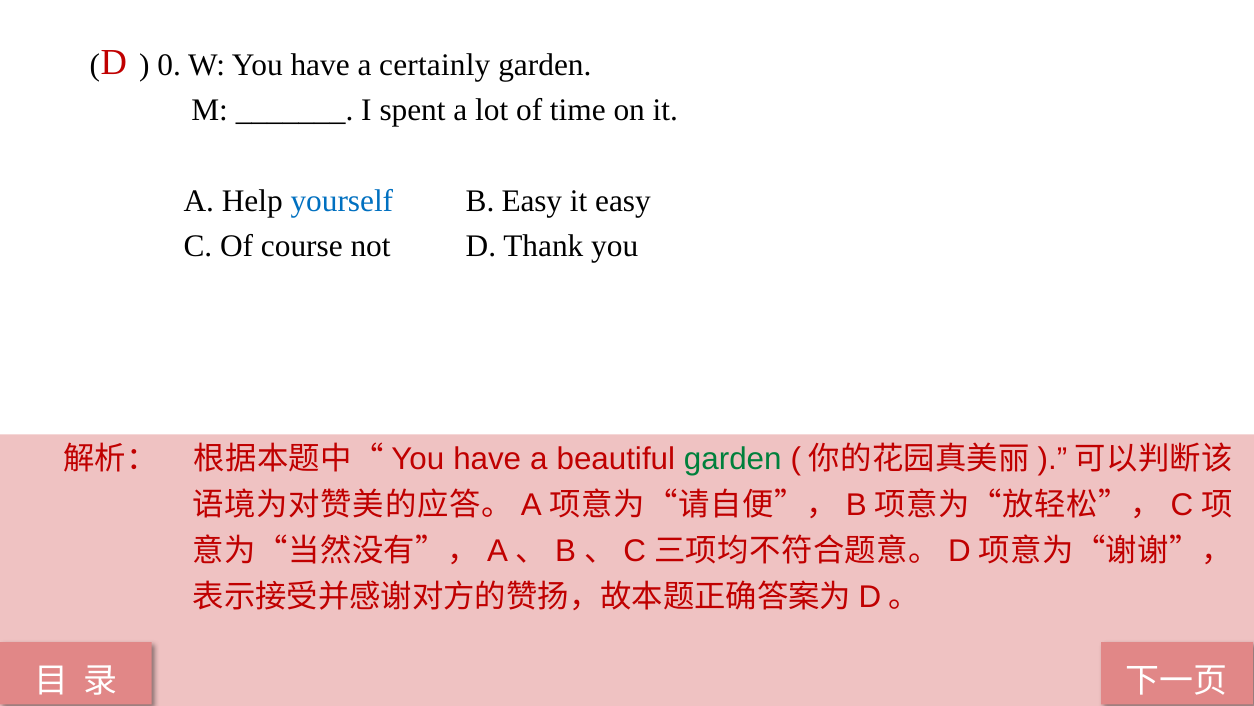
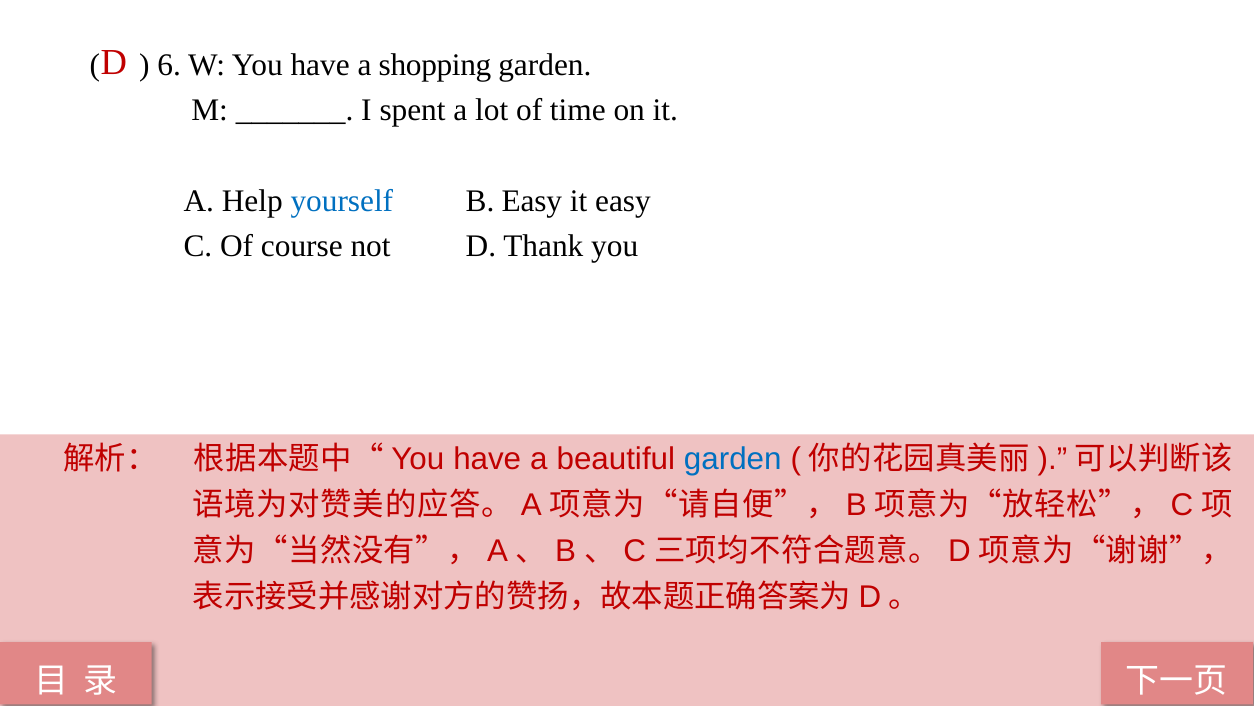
0: 0 -> 6
certainly: certainly -> shopping
garden at (733, 459) colour: green -> blue
